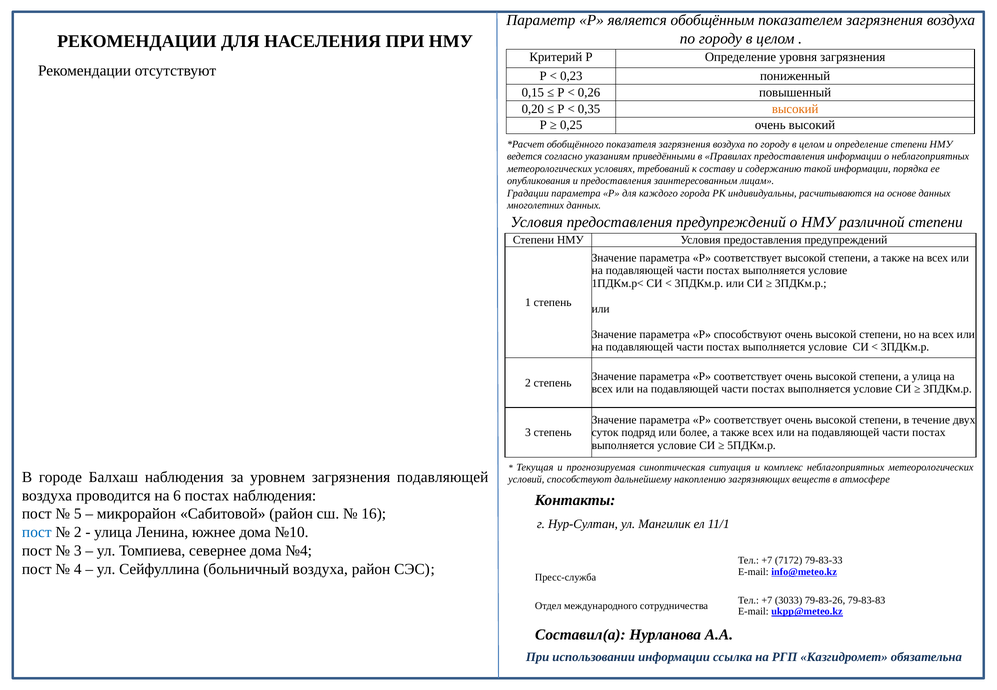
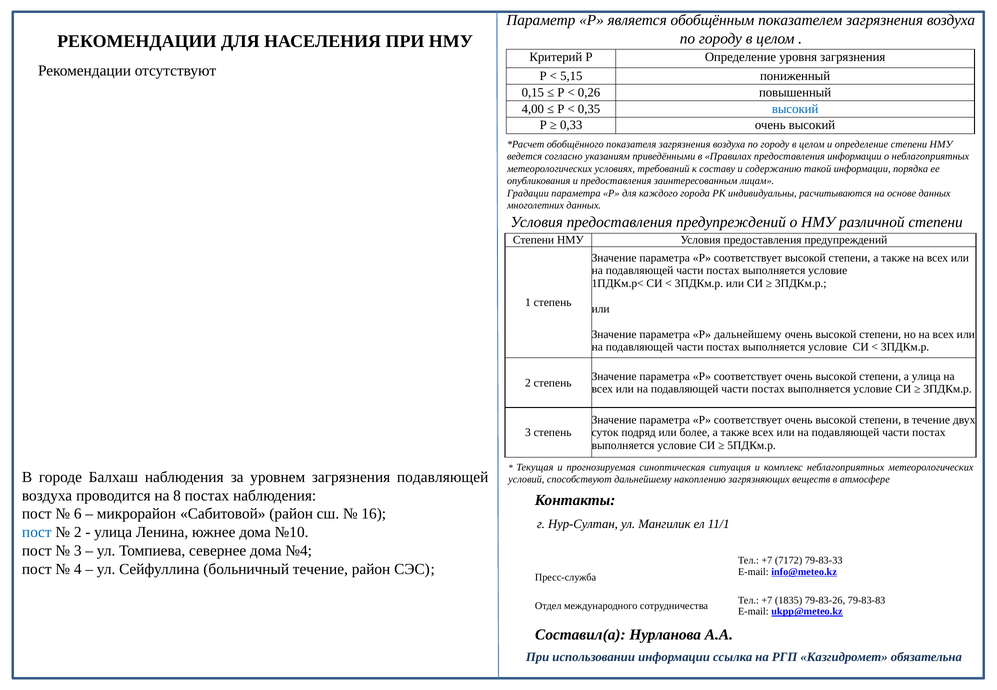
0,23: 0,23 -> 5,15
0,20: 0,20 -> 4,00
высокий at (795, 109) colour: orange -> blue
0,25: 0,25 -> 0,33
Р способствуют: способствуют -> дальнейшему
6: 6 -> 8
5: 5 -> 6
больничный воздуха: воздуха -> течение
3033: 3033 -> 1835
